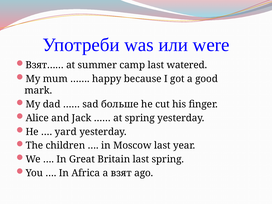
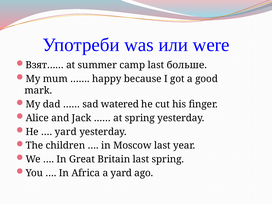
watered: watered -> больше
больше: больше -> watered
a взят: взят -> yard
